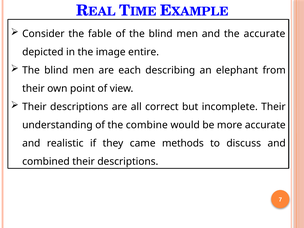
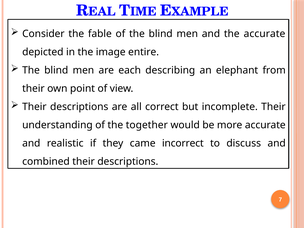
combine: combine -> together
methods: methods -> incorrect
